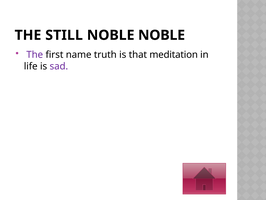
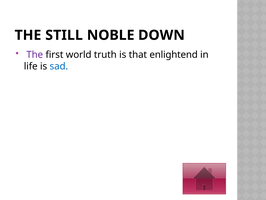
NOBLE NOBLE: NOBLE -> DOWN
name: name -> world
meditation: meditation -> enlightend
sad colour: purple -> blue
